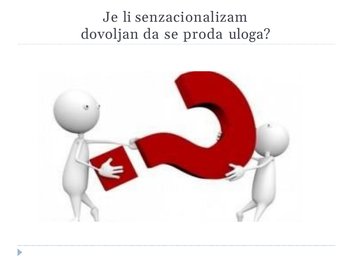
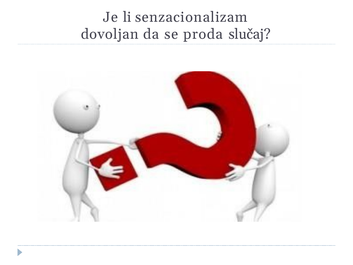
uloga: uloga -> slučaj
